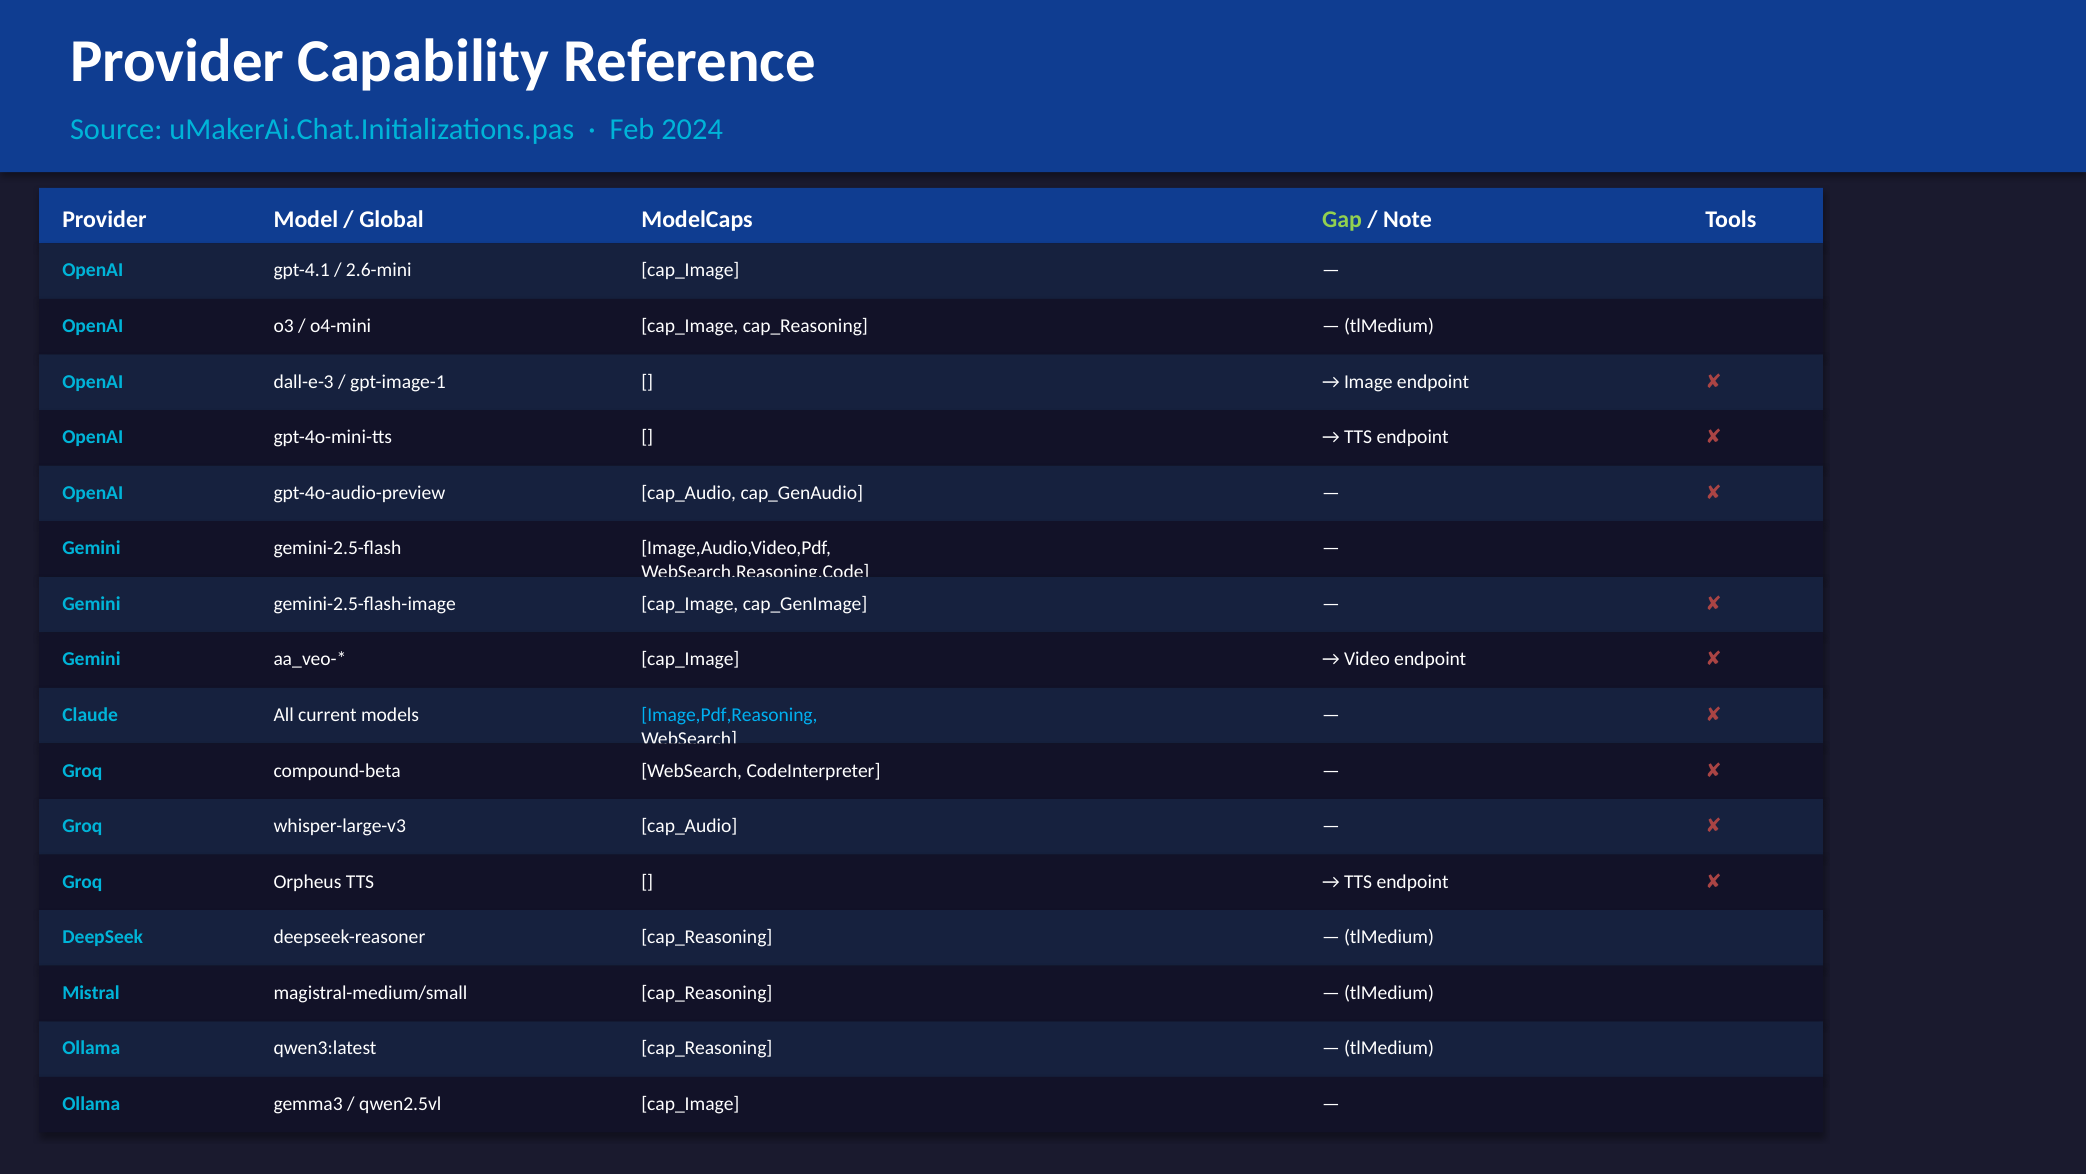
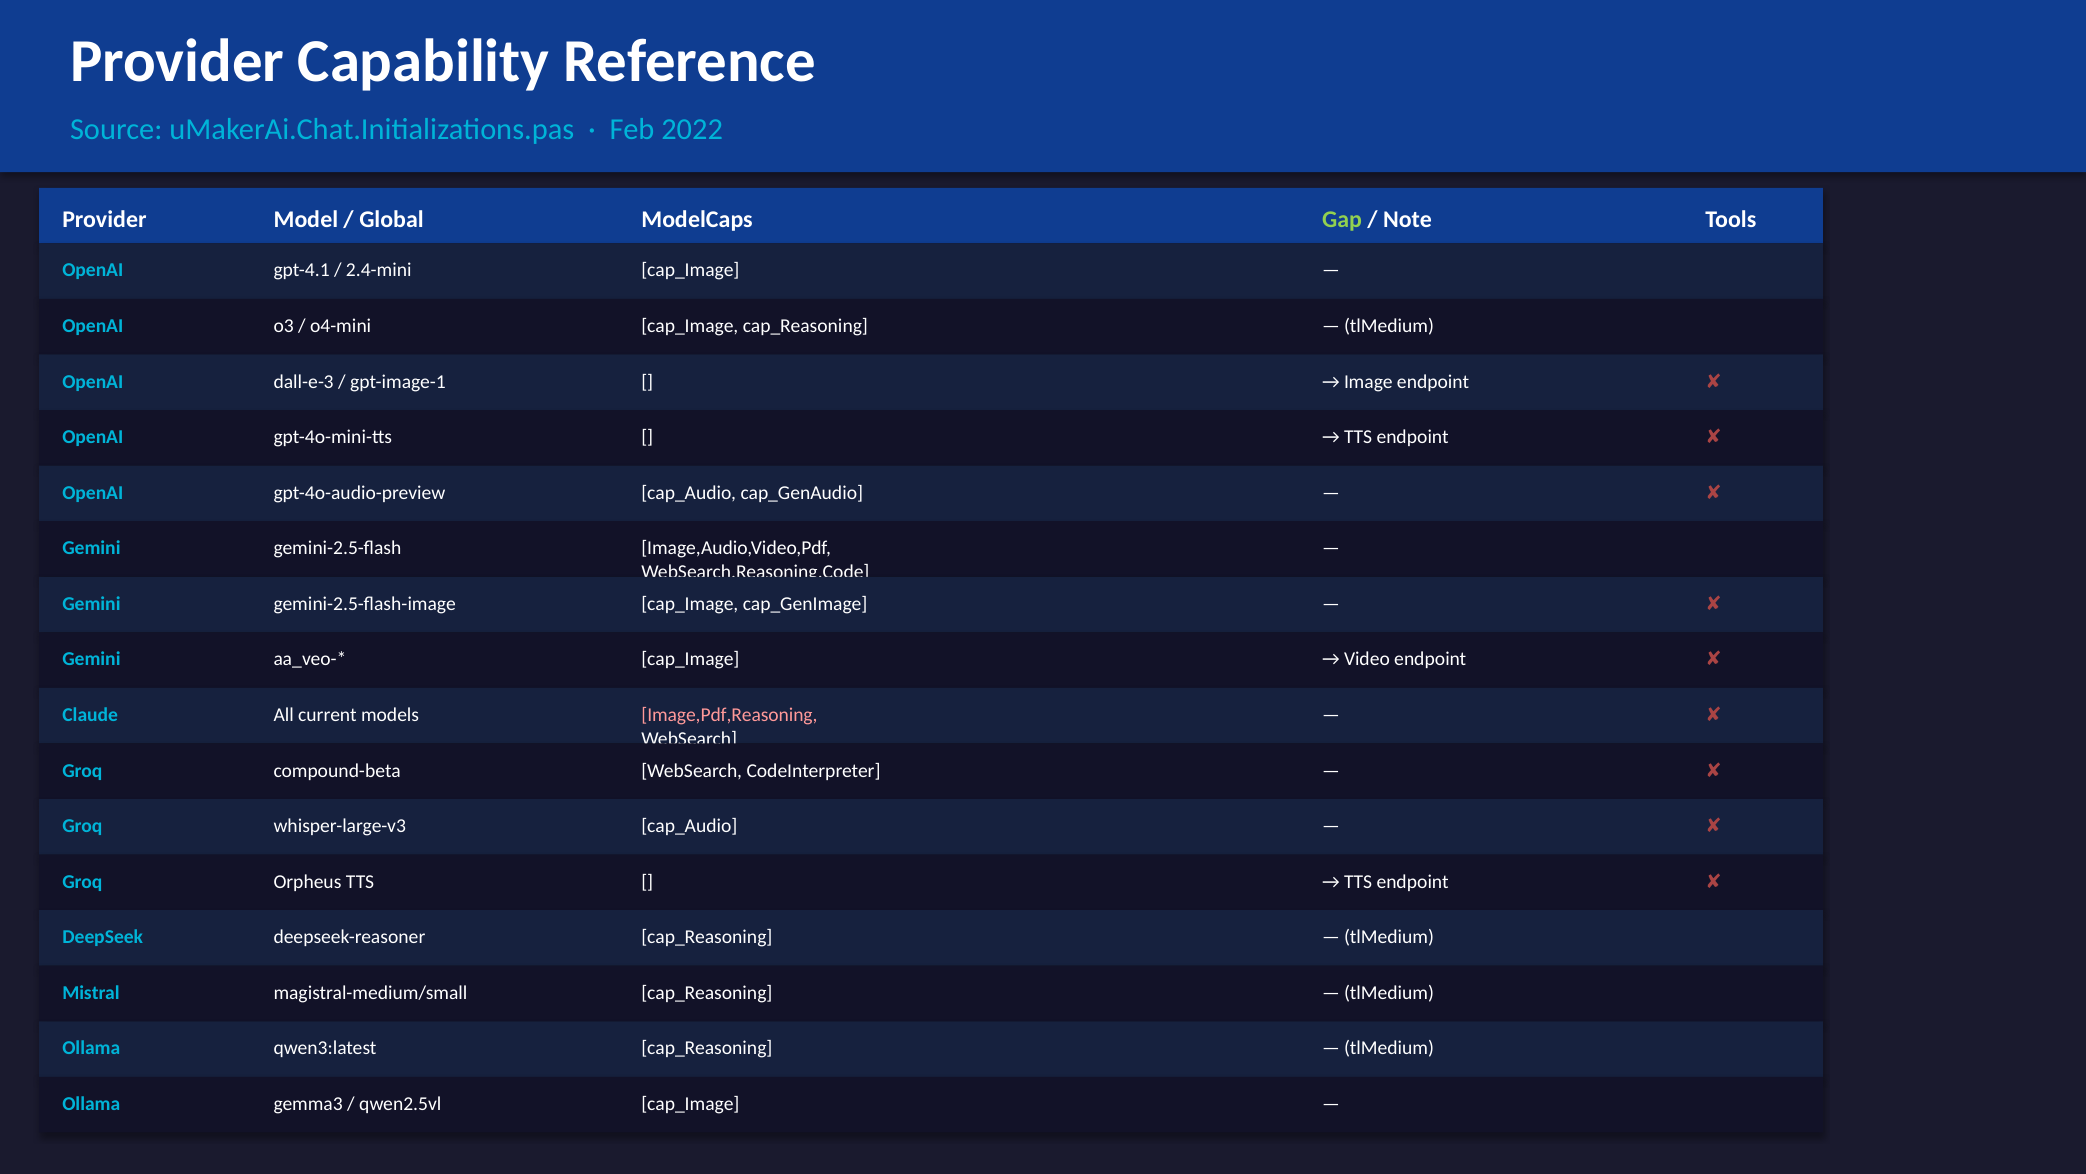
2024: 2024 -> 2022
2.6-mini: 2.6-mini -> 2.4-mini
Image,Pdf,Reasoning colour: light blue -> pink
